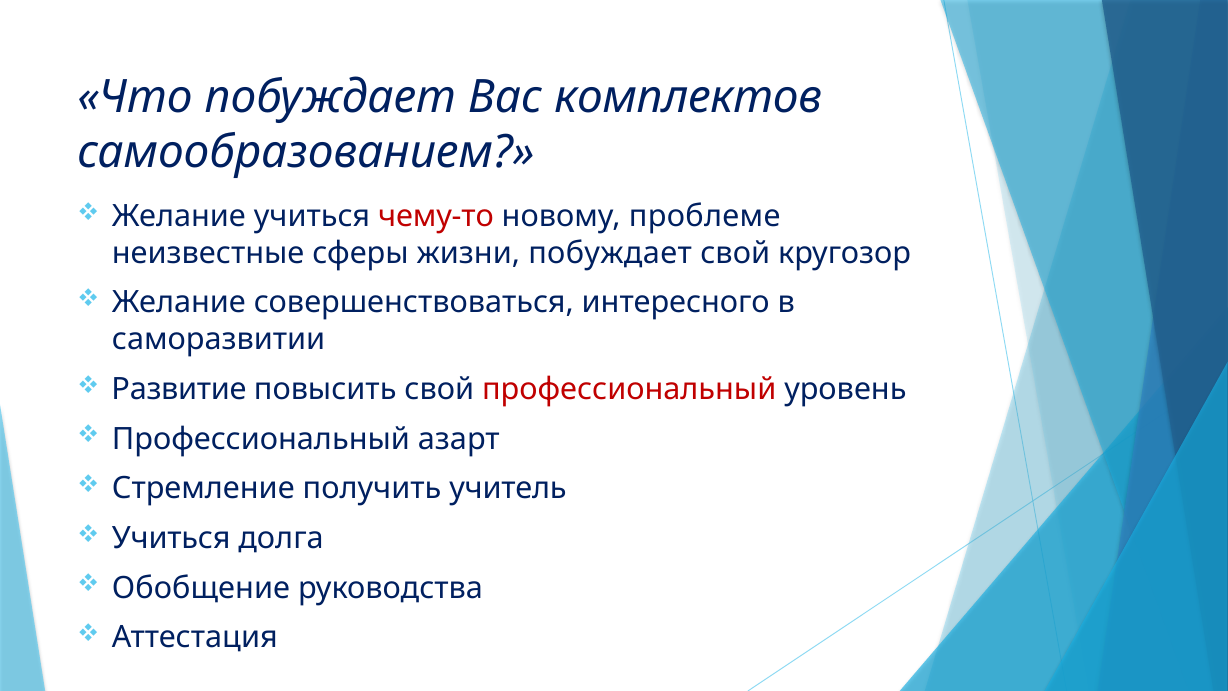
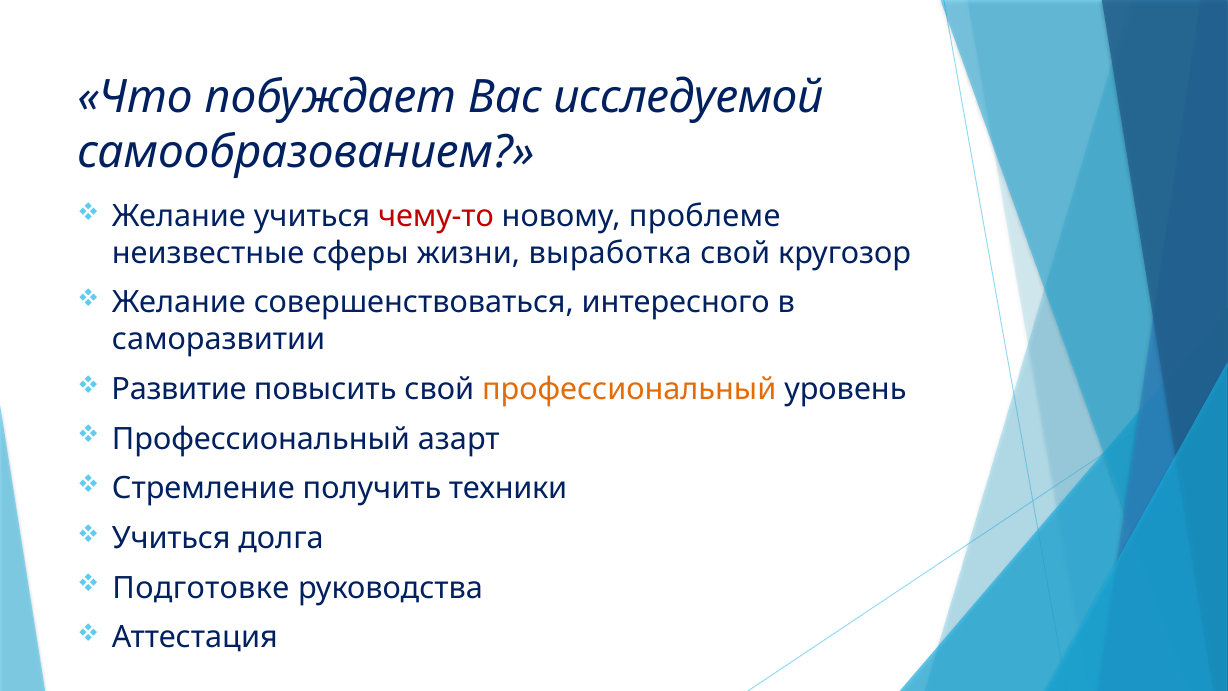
комплектов: комплектов -> исследуемой
жизни побуждает: побуждает -> выработка
профессиональный at (629, 389) colour: red -> orange
учитель: учитель -> техники
Обобщение: Обобщение -> Подготовке
